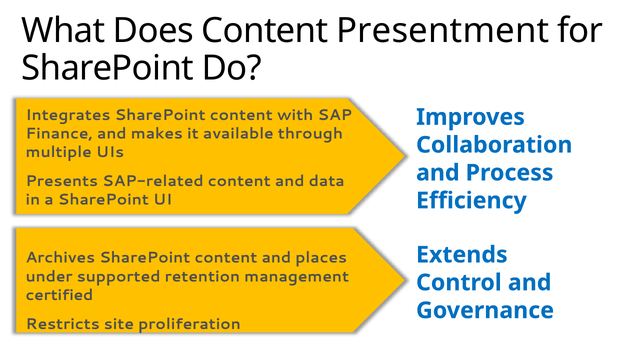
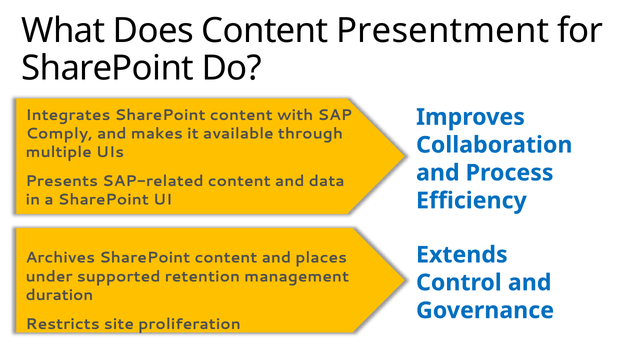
Finance: Finance -> Comply
certified: certified -> duration
